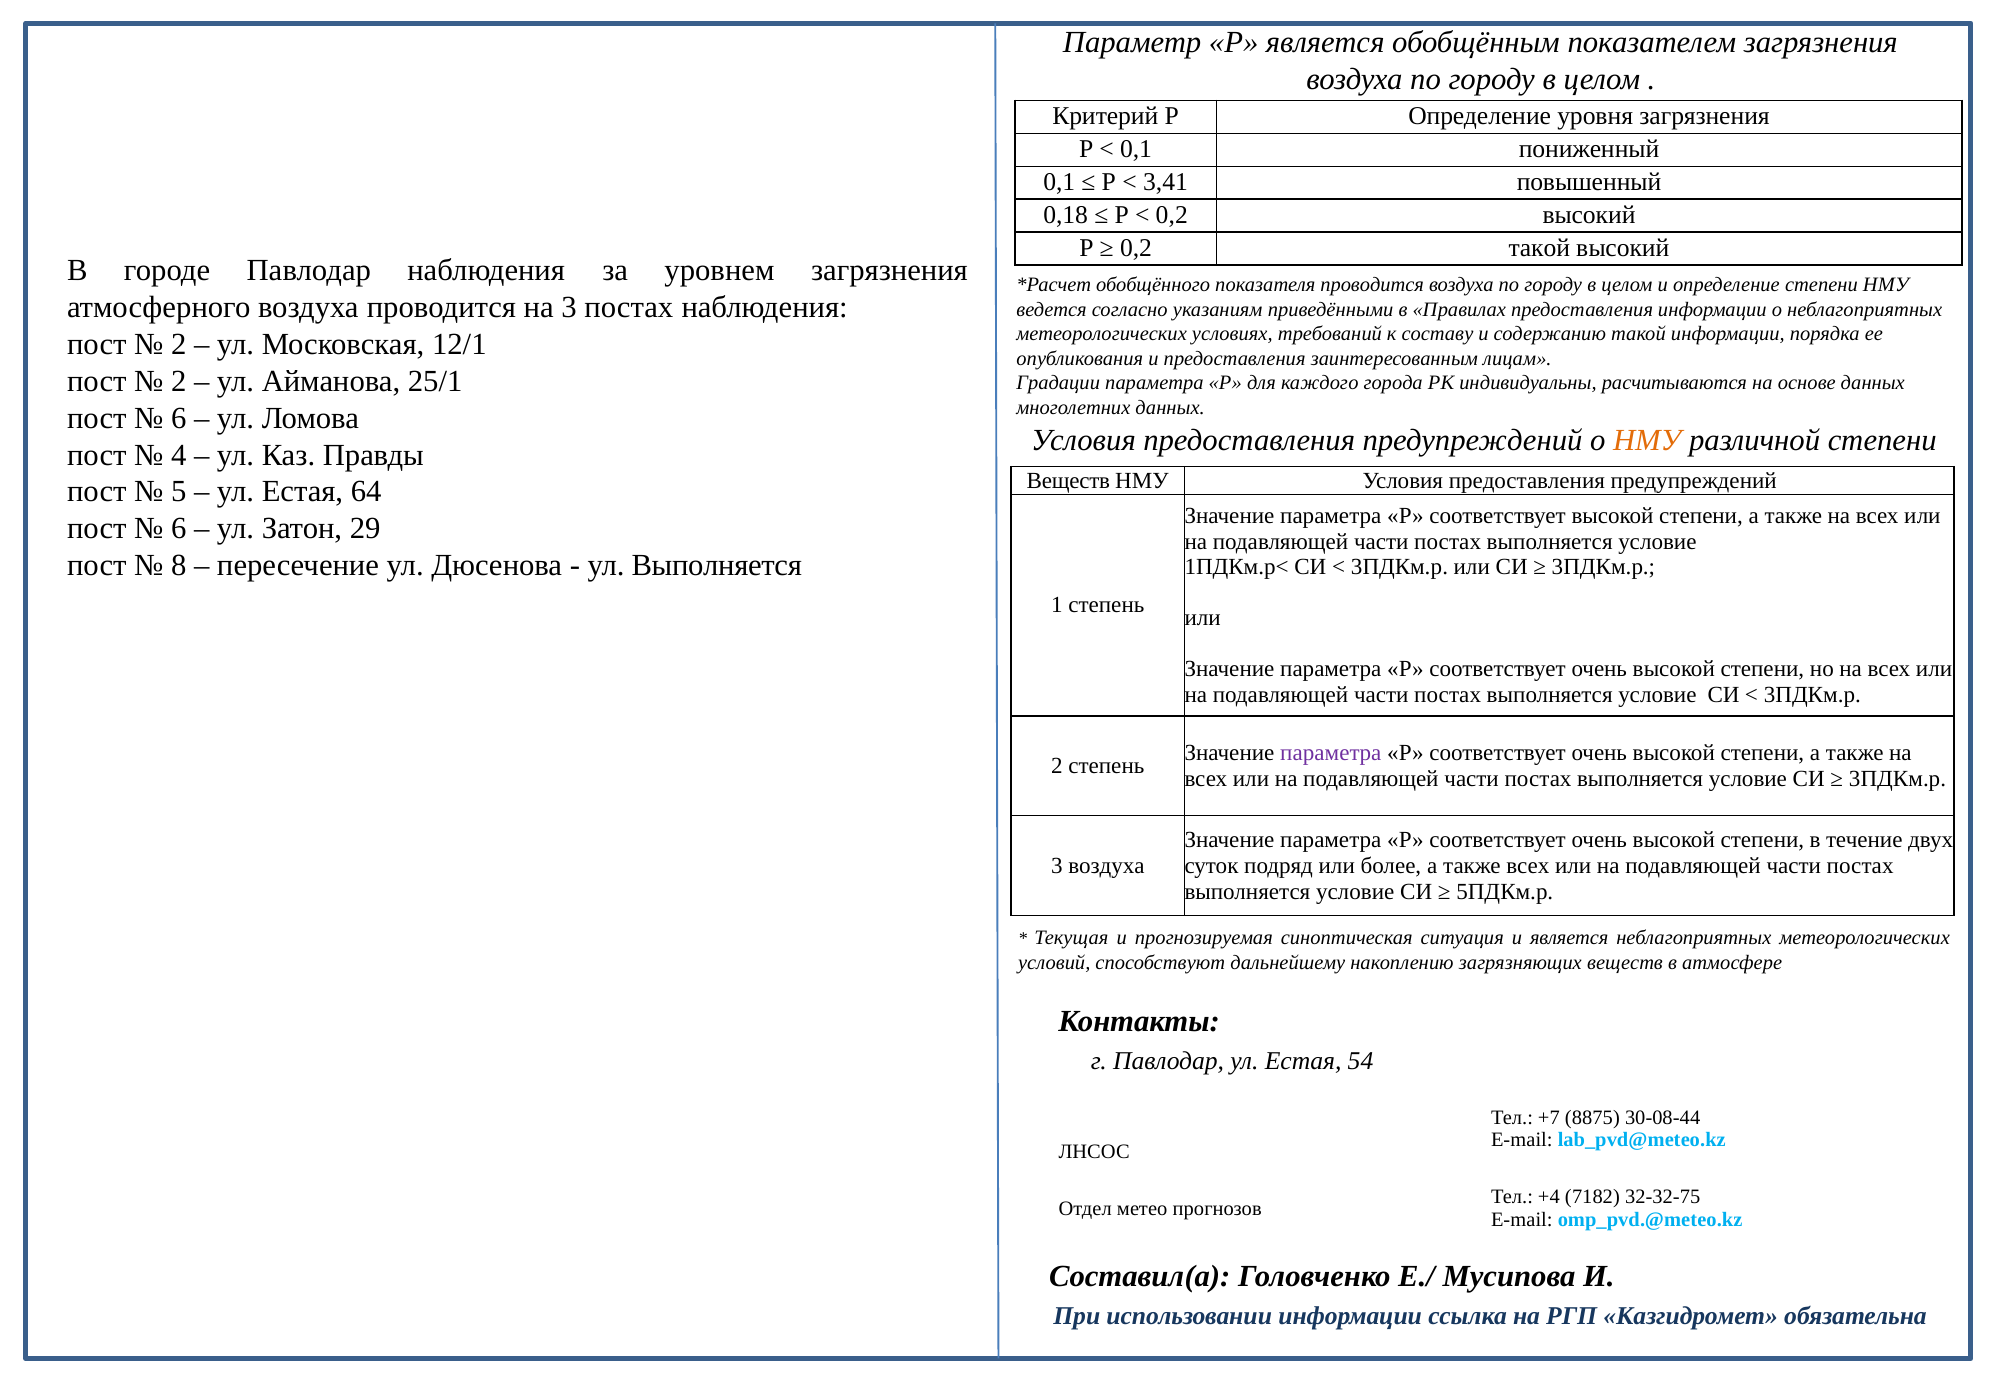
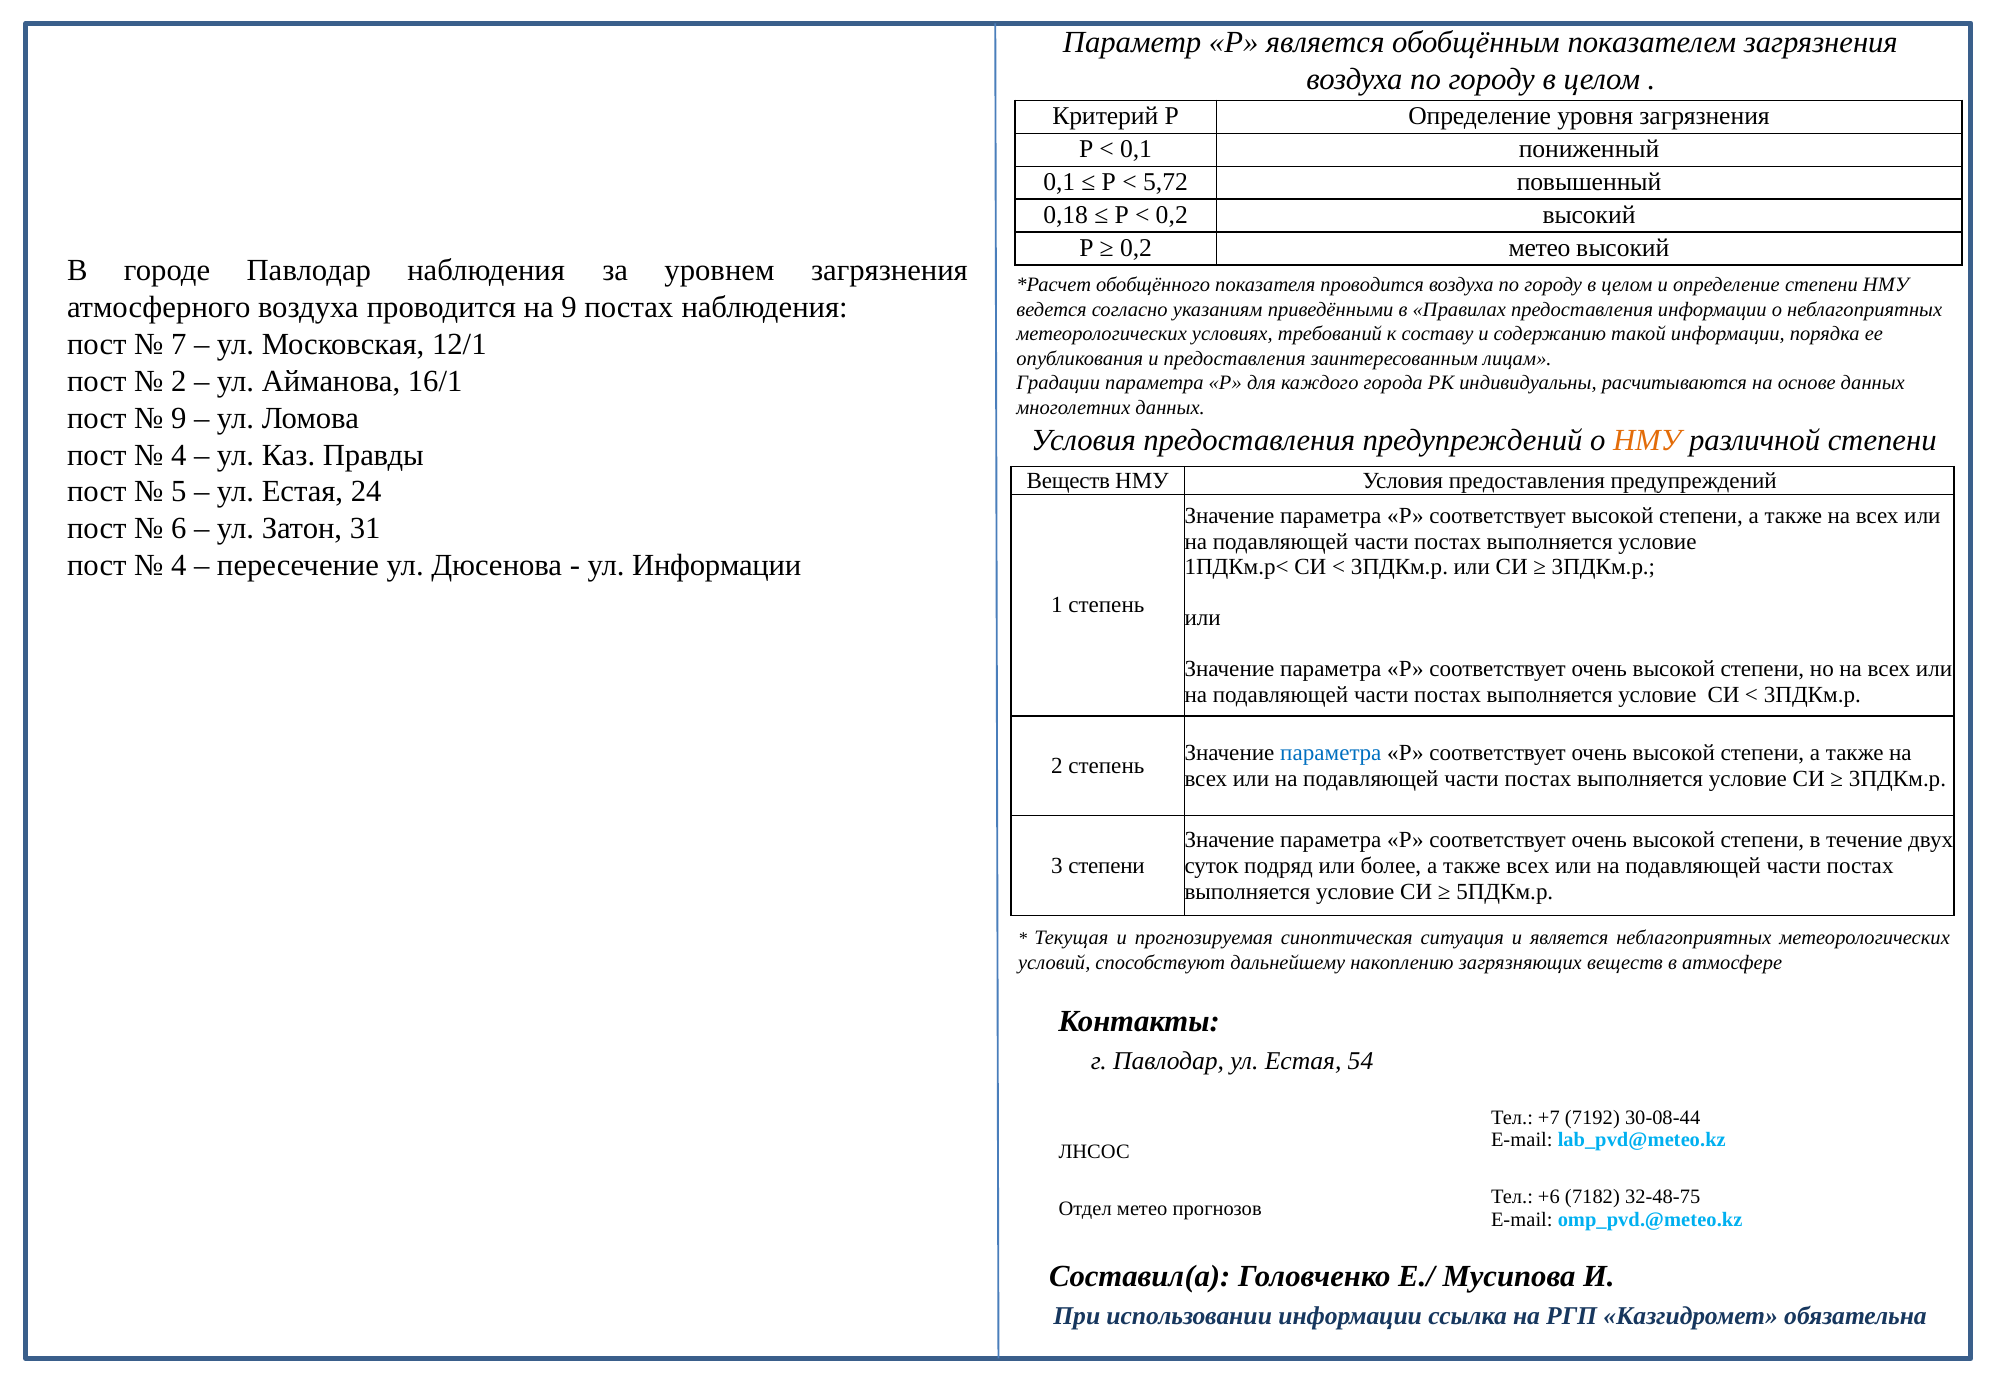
3,41: 3,41 -> 5,72
0,2 такой: такой -> метео
на 3: 3 -> 9
2 at (179, 345): 2 -> 7
25/1: 25/1 -> 16/1
6 at (179, 418): 6 -> 9
64: 64 -> 24
29: 29 -> 31
8 at (179, 566): 8 -> 4
ул Выполняется: Выполняется -> Информации
параметра at (1331, 754) colour: purple -> blue
3 воздуха: воздуха -> степени
8875: 8875 -> 7192
+4: +4 -> +6
32-32-75: 32-32-75 -> 32-48-75
